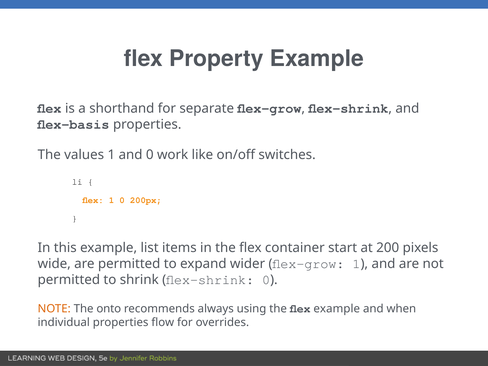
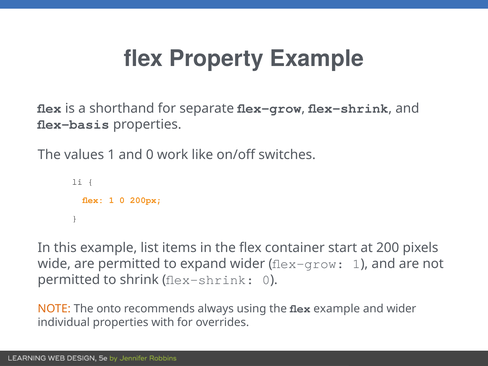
and when: when -> wider
flow: flow -> with
